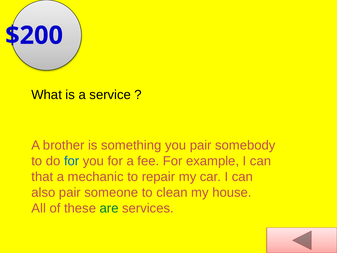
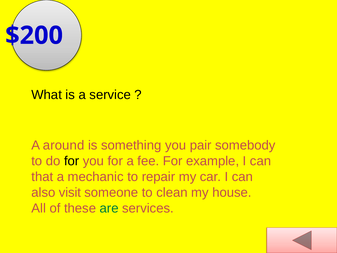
brother: brother -> around
for at (72, 161) colour: blue -> black
also pair: pair -> visit
